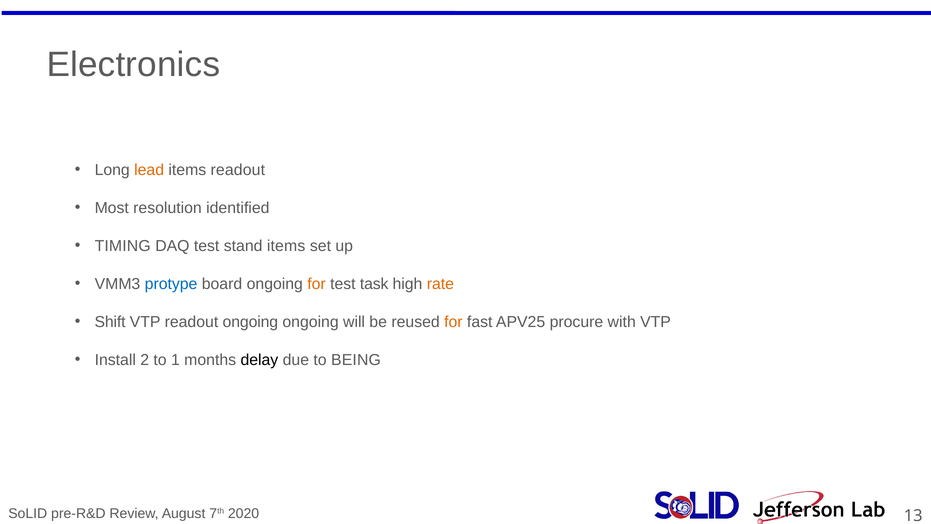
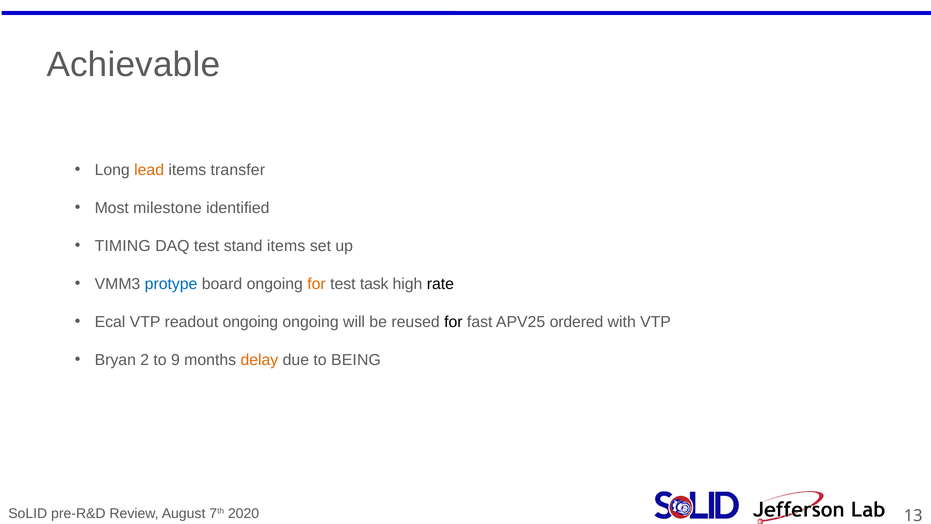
Electronics: Electronics -> Achievable
items readout: readout -> transfer
resolution: resolution -> milestone
rate colour: orange -> black
Shift: Shift -> Ecal
for at (453, 322) colour: orange -> black
procure: procure -> ordered
Install: Install -> Bryan
1: 1 -> 9
delay colour: black -> orange
